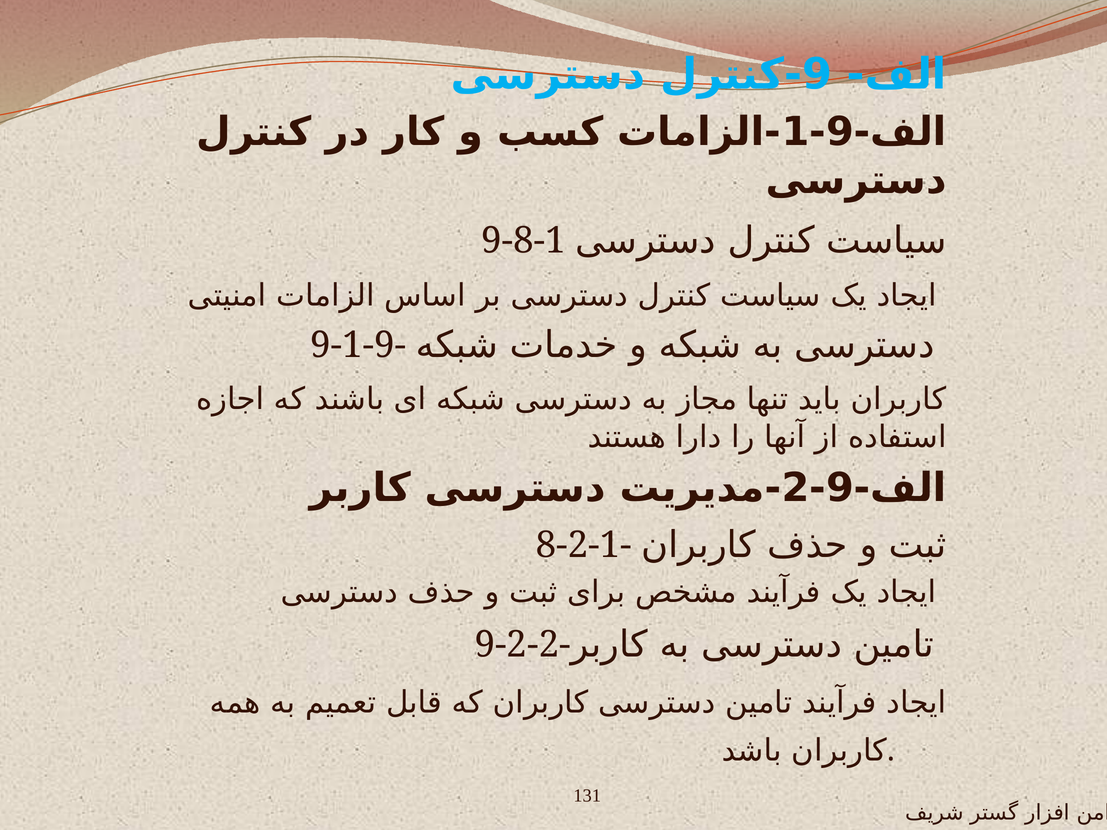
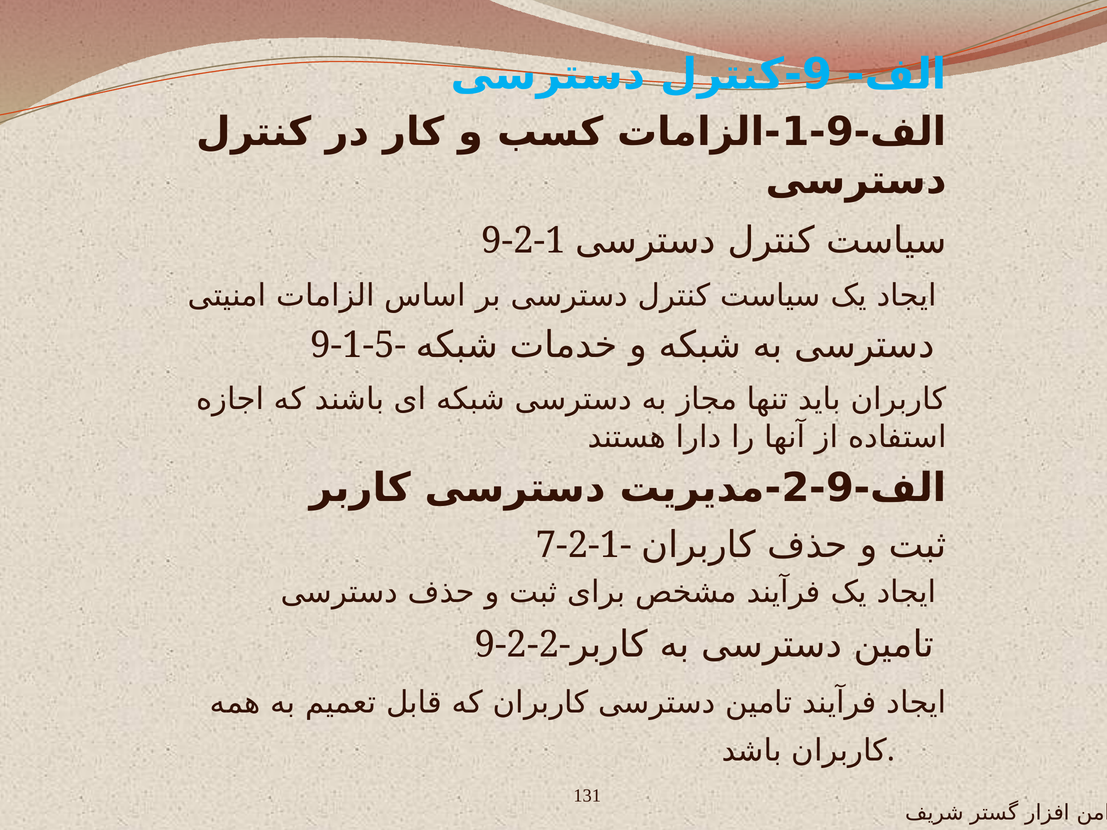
9-8-1: 9-8-1 -> 9-2-1
9-1-9-: 9-1-9- -> 9-1-5-
8-2-1-: 8-2-1- -> 7-2-1-
